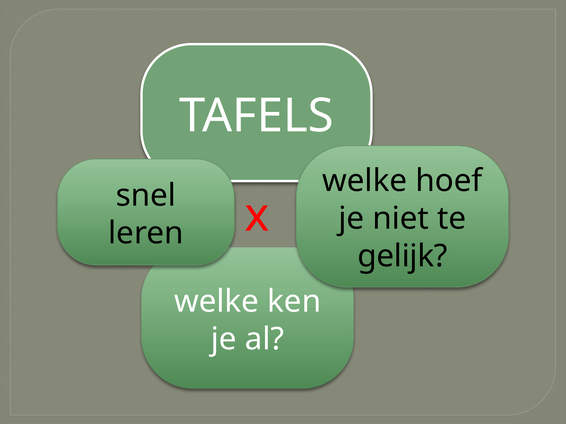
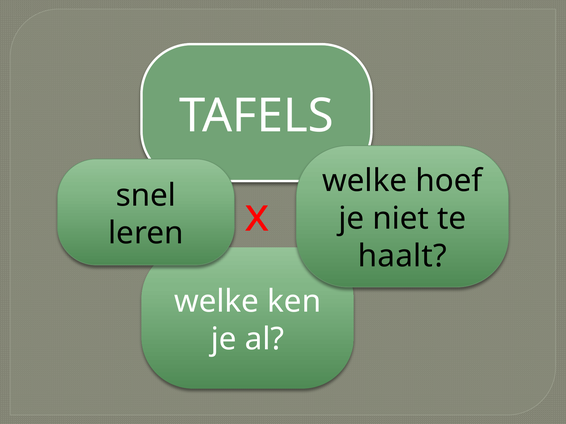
gelijk: gelijk -> haalt
